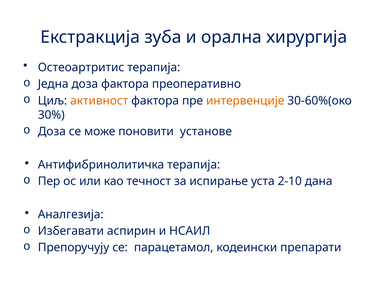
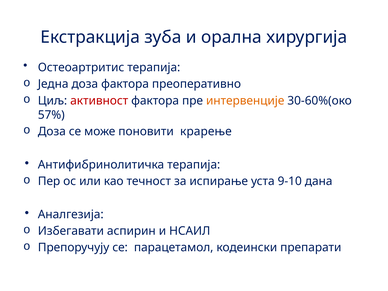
активност colour: orange -> red
30%: 30% -> 57%
установе: установе -> крарење
2-10: 2-10 -> 9-10
